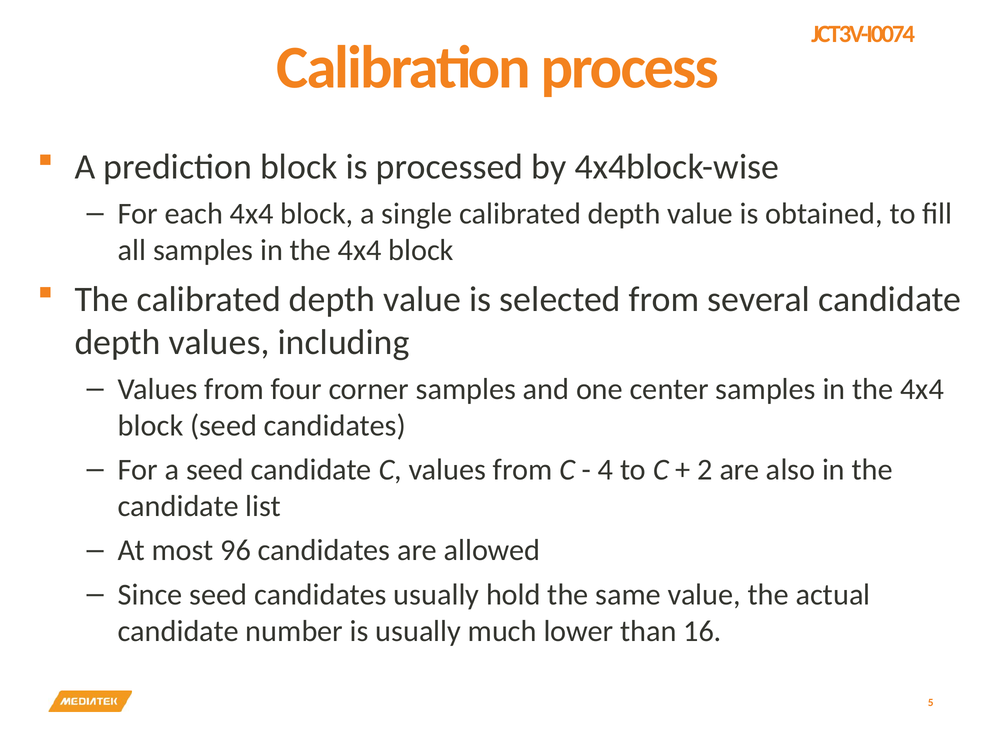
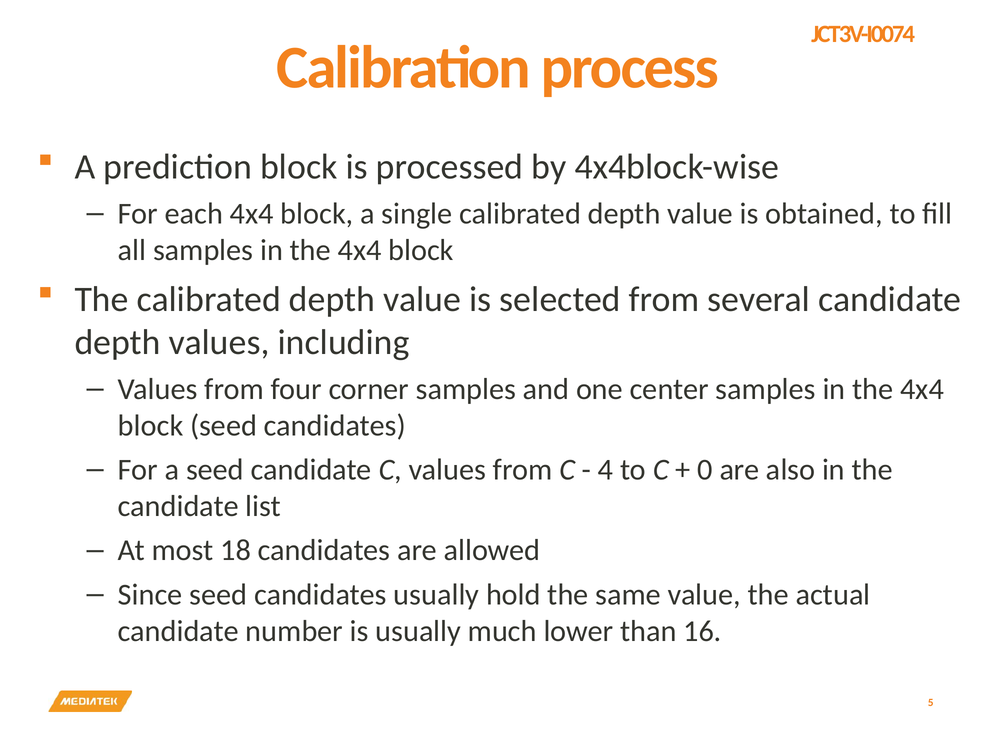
2: 2 -> 0
96: 96 -> 18
